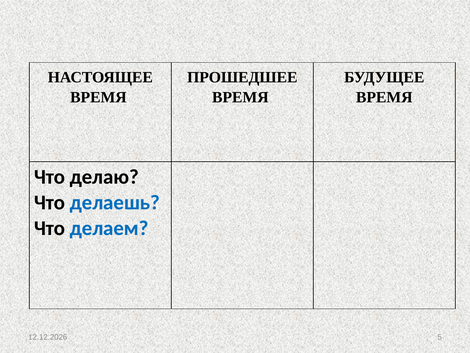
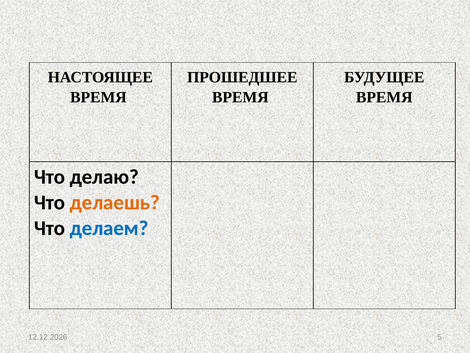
делаешь colour: blue -> orange
